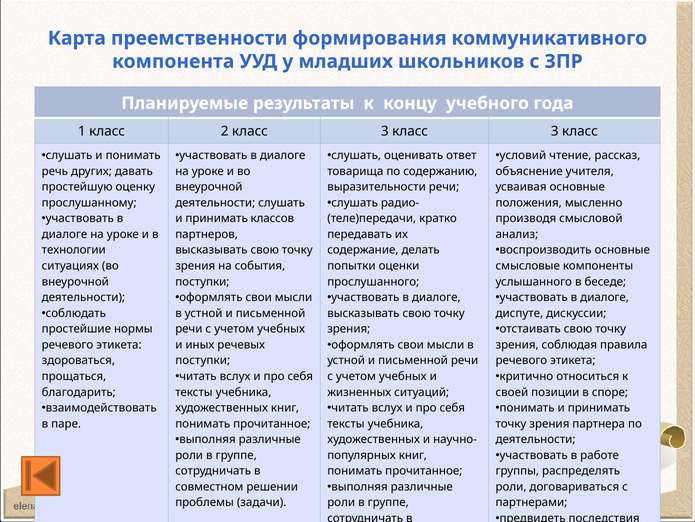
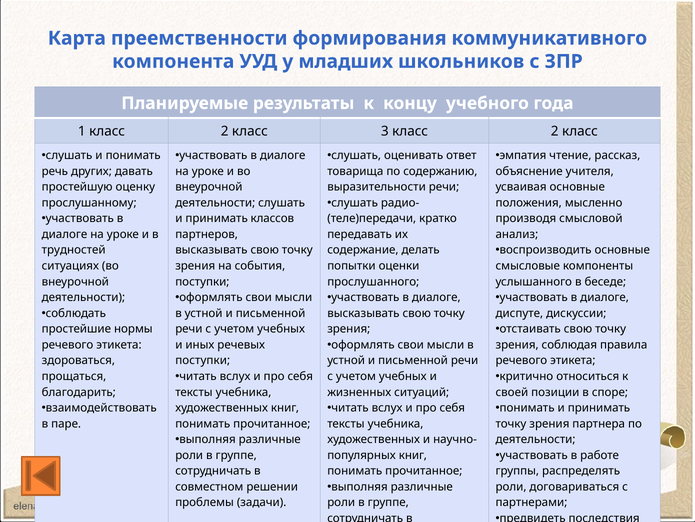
3 класс 3: 3 -> 2
условий: условий -> эмпатия
технологии: технологии -> трудностей
